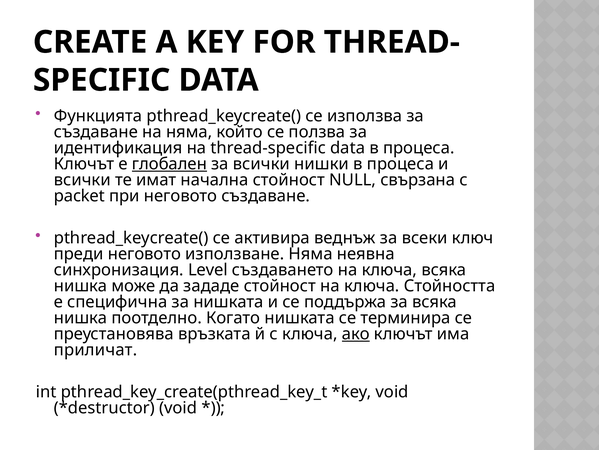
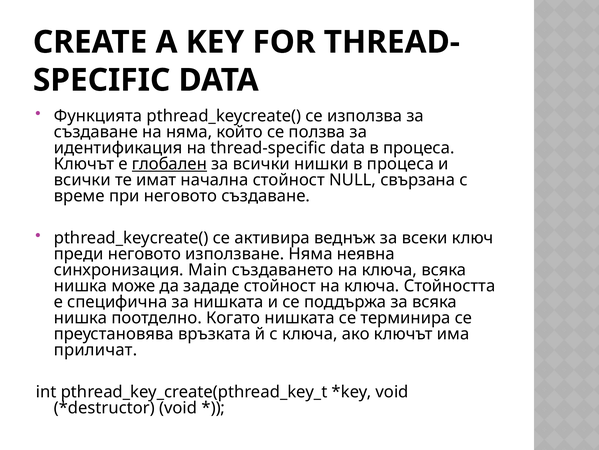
packet: packet -> време
Level: Level -> Main
ако underline: present -> none
